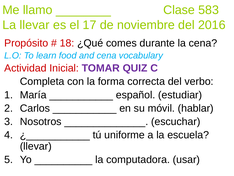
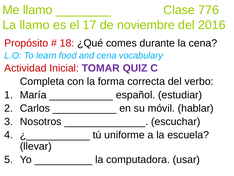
583: 583 -> 776
La llevar: llevar -> llamo
